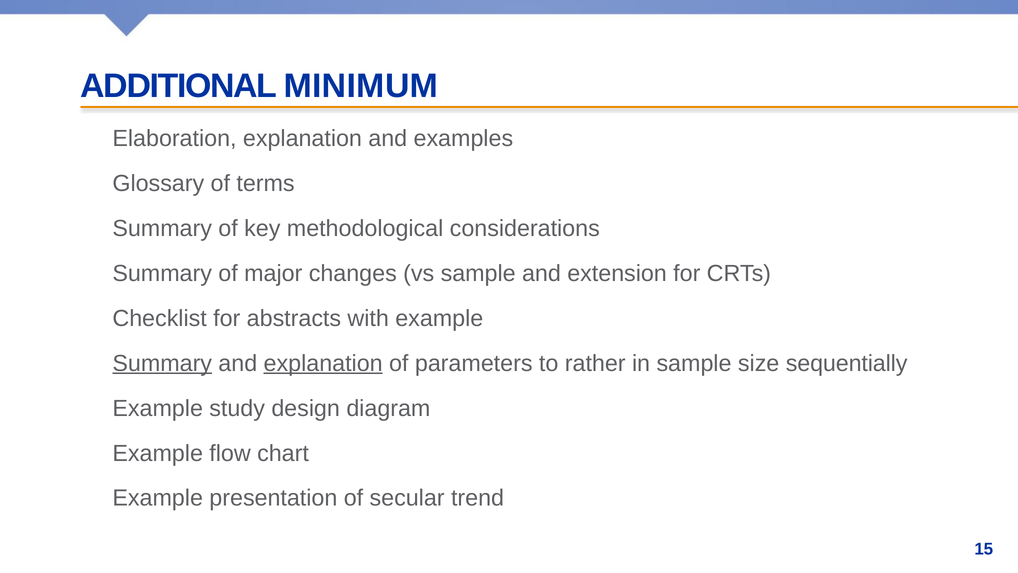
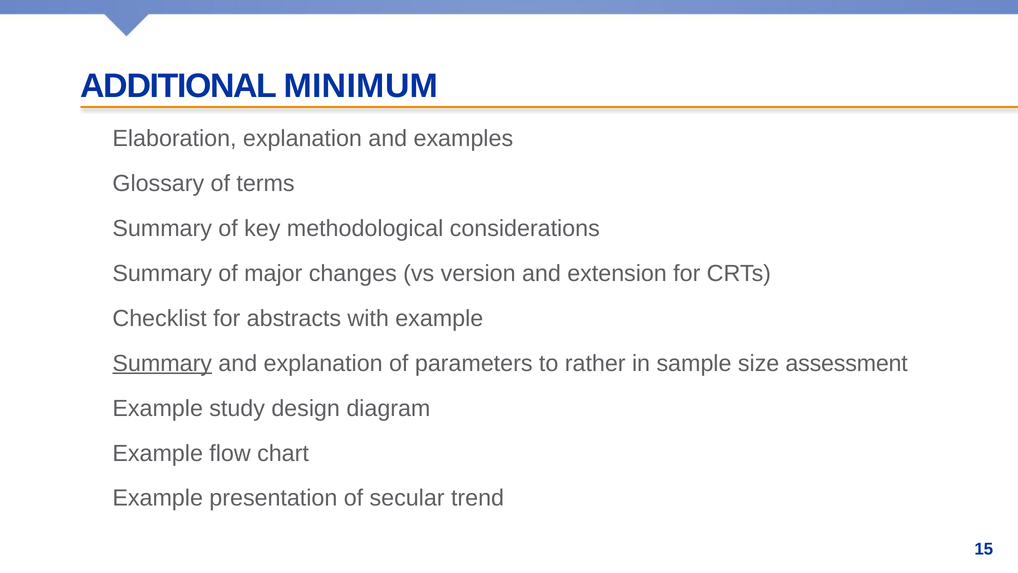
vs sample: sample -> version
explanation at (323, 363) underline: present -> none
sequentially: sequentially -> assessment
